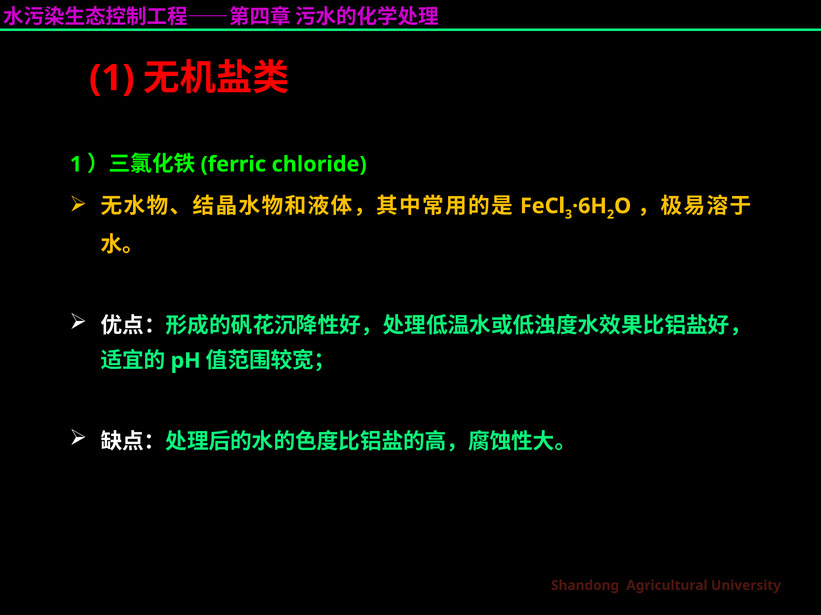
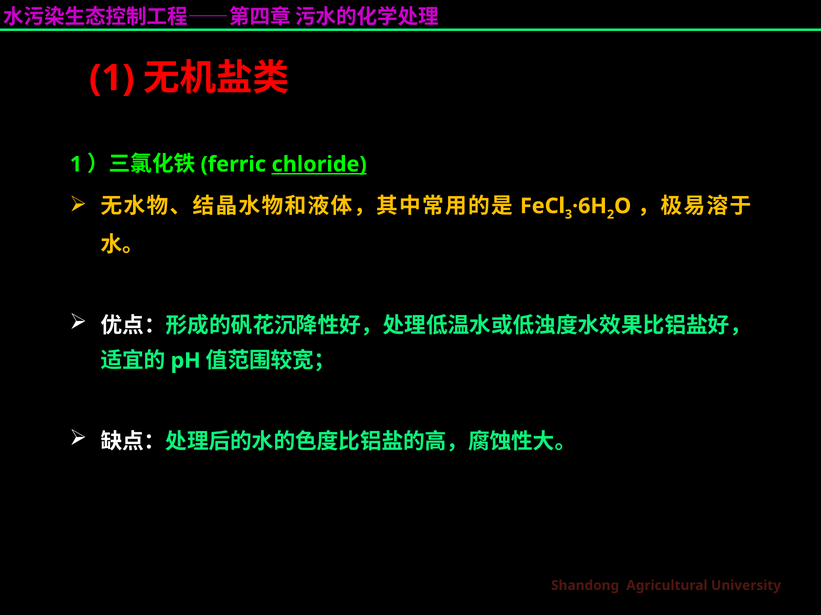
chloride underline: none -> present
